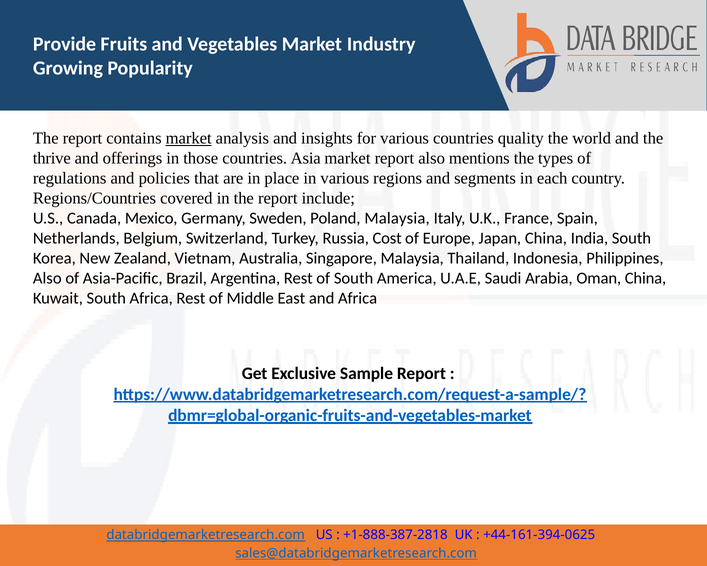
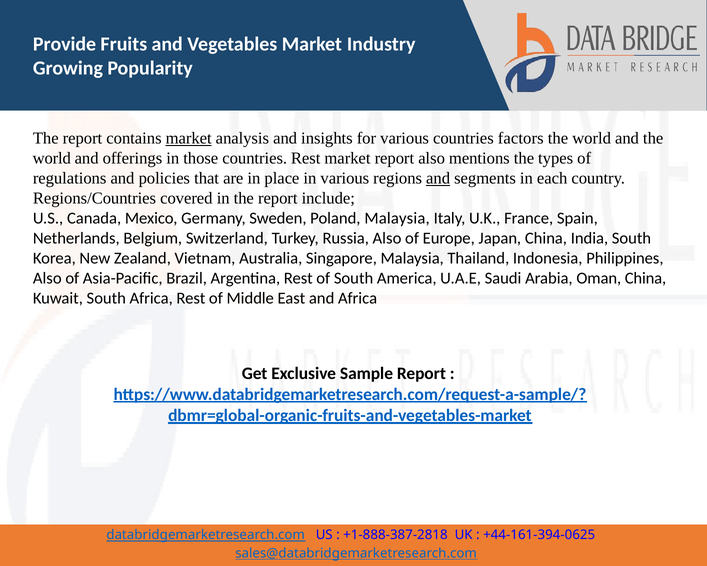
quality: quality -> factors
thrive at (52, 158): thrive -> world
countries Asia: Asia -> Rest
and at (438, 178) underline: none -> present
Russia Cost: Cost -> Also
